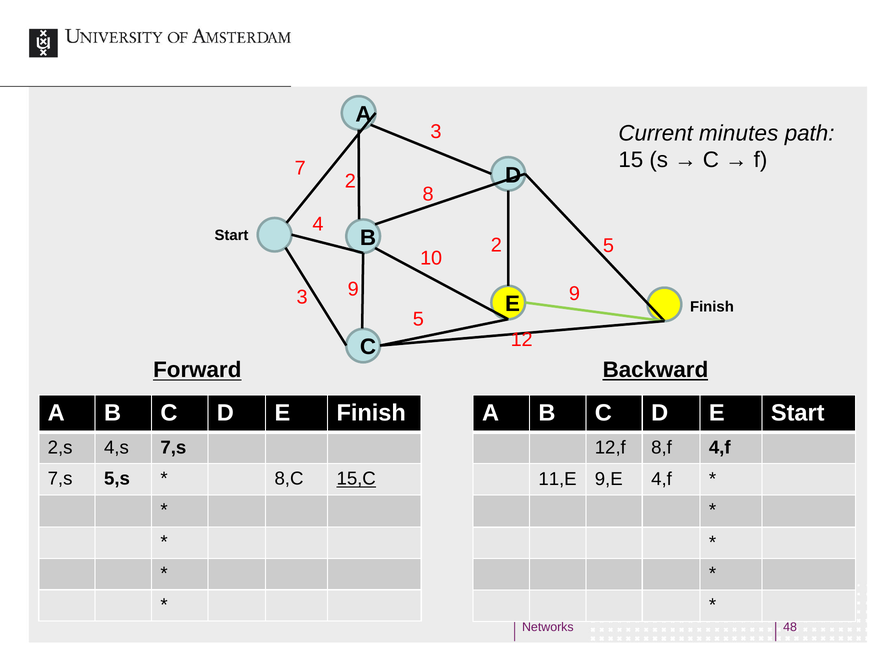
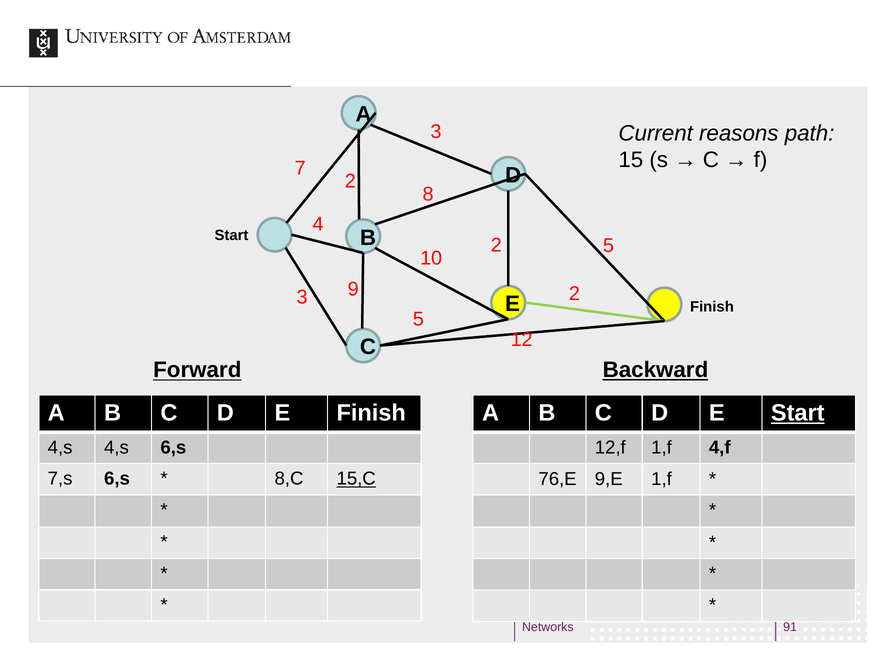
minutes: minutes -> reasons
9 9: 9 -> 2
Start at (798, 413) underline: none -> present
2,s at (60, 448): 2,s -> 4,s
4,s 7,s: 7,s -> 6,s
12,f 8,f: 8,f -> 1,f
7,s 5,s: 5,s -> 6,s
11,E: 11,E -> 76,E
9,E 4,f: 4,f -> 1,f
48: 48 -> 91
